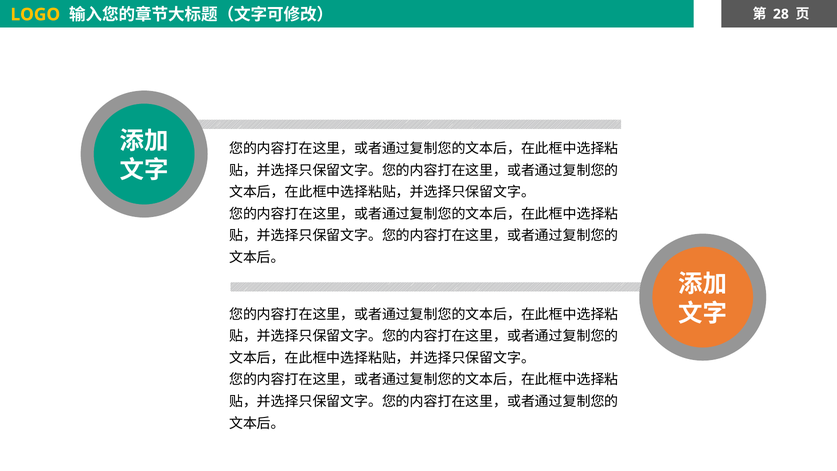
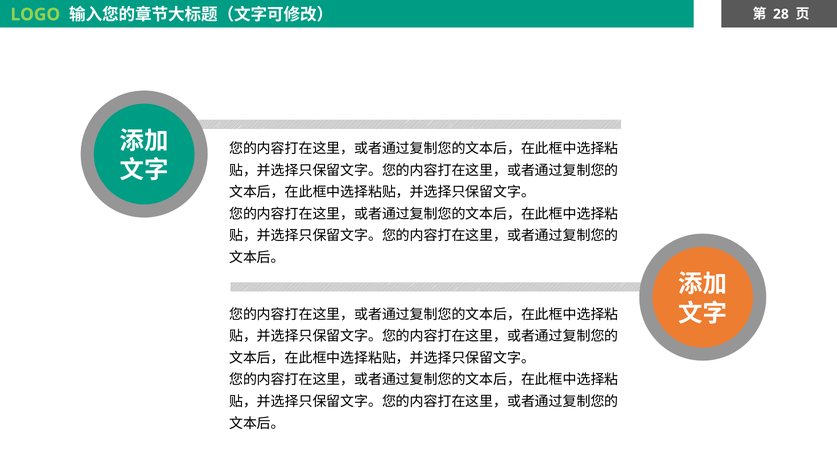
LOGO colour: yellow -> light green
